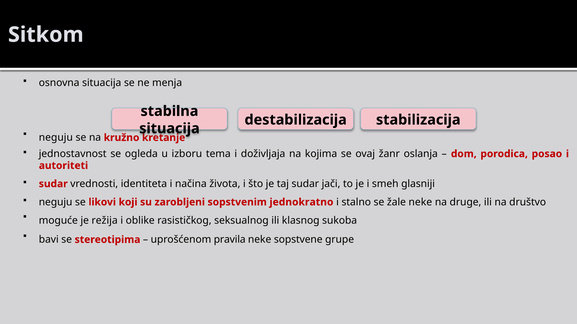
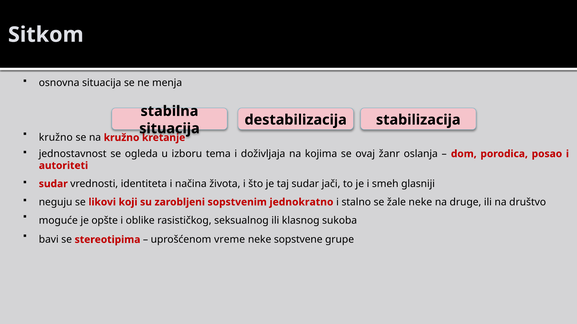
neguju at (56, 138): neguju -> kružno
režija: režija -> opšte
pravila: pravila -> vreme
